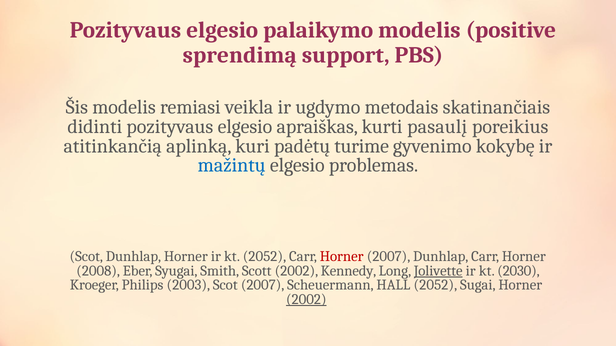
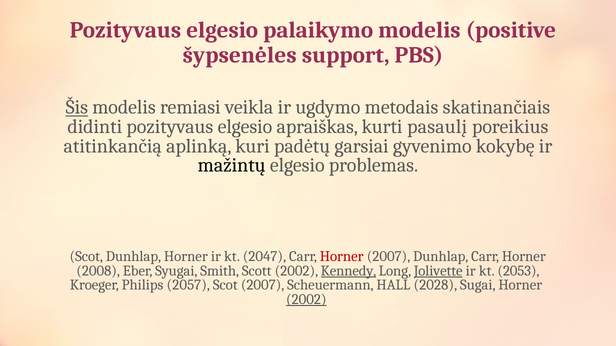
sprendimą: sprendimą -> šypsenėles
Šis underline: none -> present
turime: turime -> garsiai
mažintų colour: blue -> black
kt 2052: 2052 -> 2047
Kennedy underline: none -> present
2030: 2030 -> 2053
2003: 2003 -> 2057
HALL 2052: 2052 -> 2028
